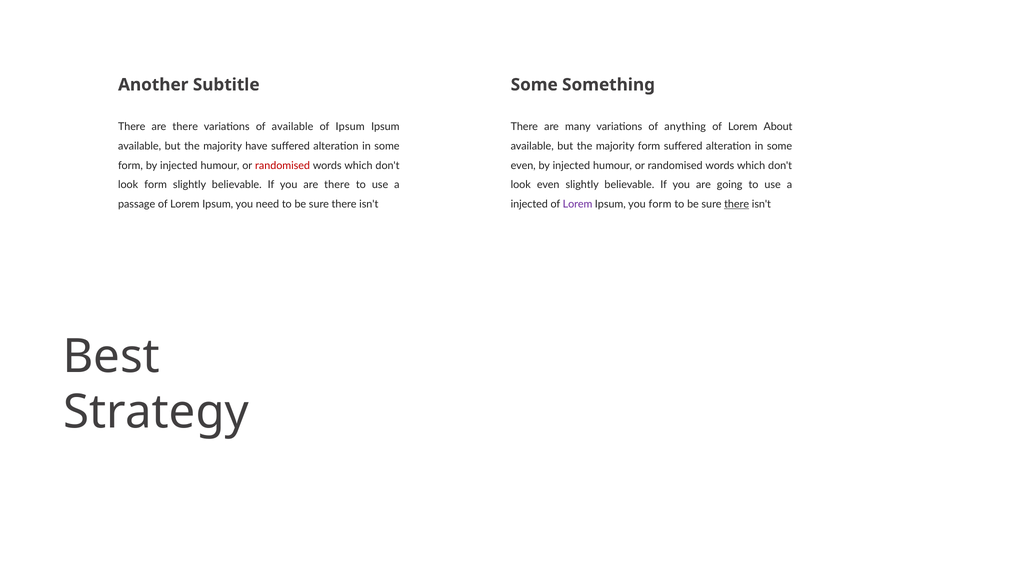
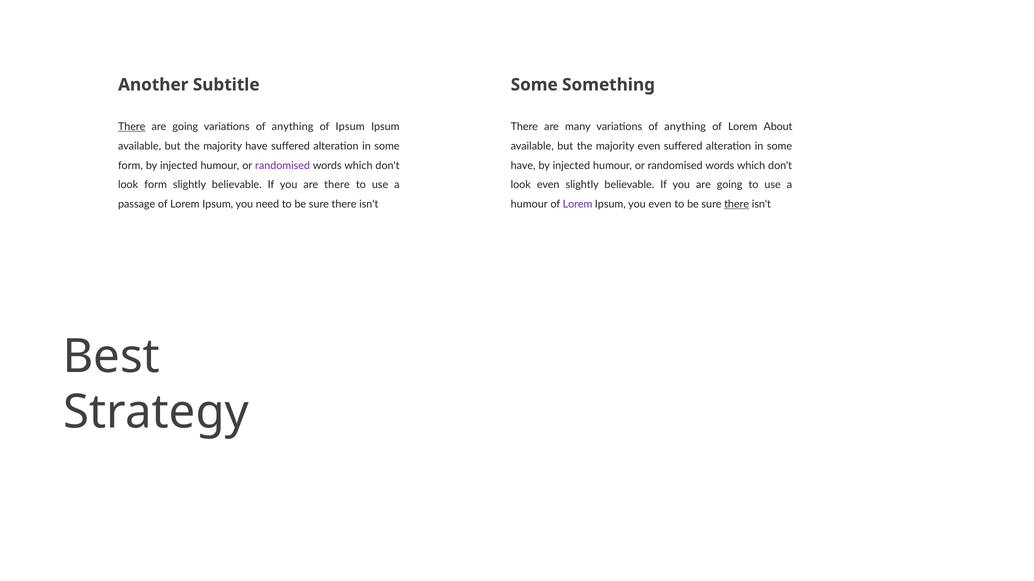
There at (132, 127) underline: none -> present
there at (185, 127): there -> going
available at (293, 127): available -> anything
majority form: form -> even
randomised at (283, 166) colour: red -> purple
even at (523, 166): even -> have
injected at (529, 205): injected -> humour
you form: form -> even
